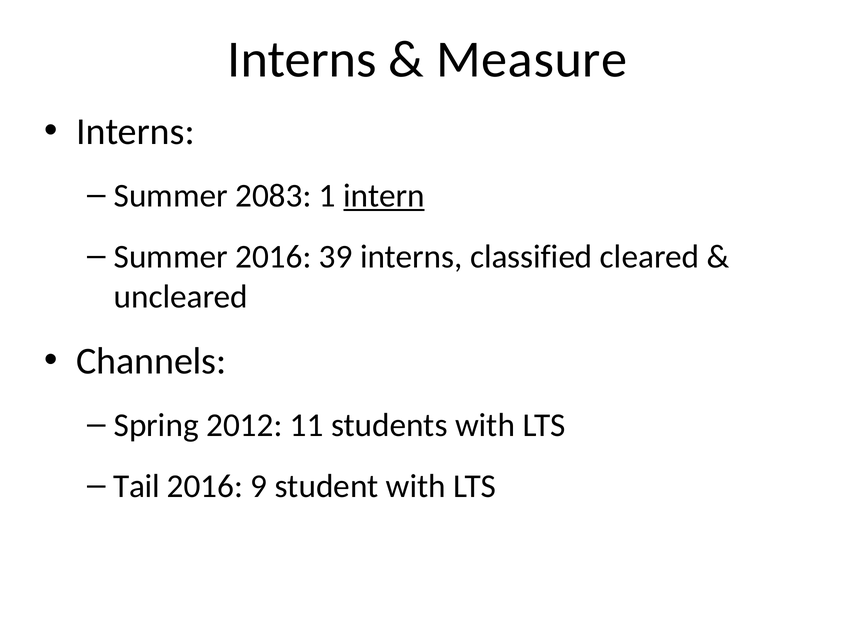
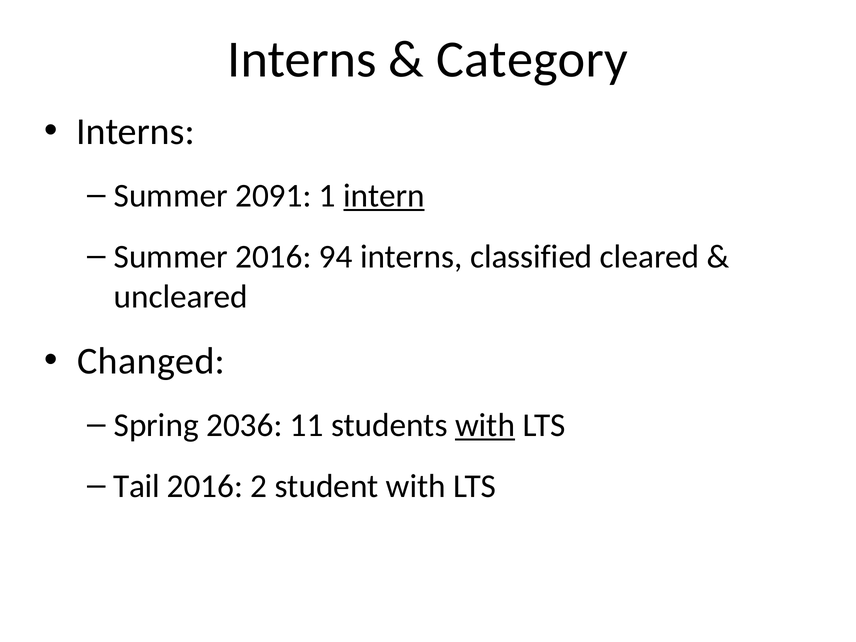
Measure: Measure -> Category
2083: 2083 -> 2091
39: 39 -> 94
Channels: Channels -> Changed
2012: 2012 -> 2036
with at (485, 425) underline: none -> present
9: 9 -> 2
